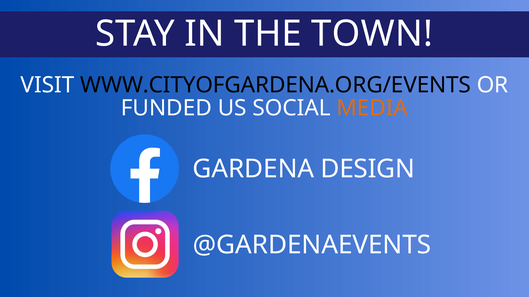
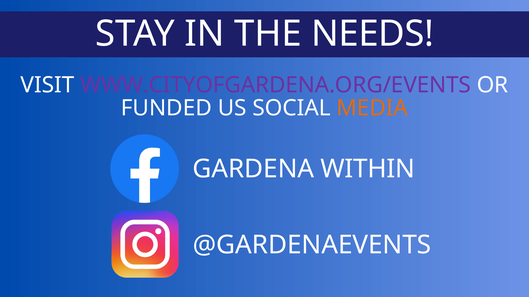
TOWN: TOWN -> NEEDS
WWW.CITYOFGARDENA.ORG/EVENTS colour: black -> purple
DESIGN: DESIGN -> WITHIN
